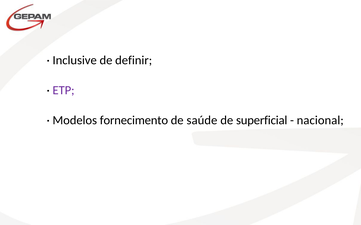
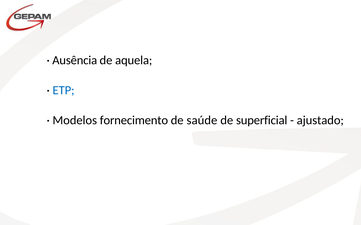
Inclusive: Inclusive -> Ausência
definir: definir -> aquela
ETP colour: purple -> blue
nacional: nacional -> ajustado
